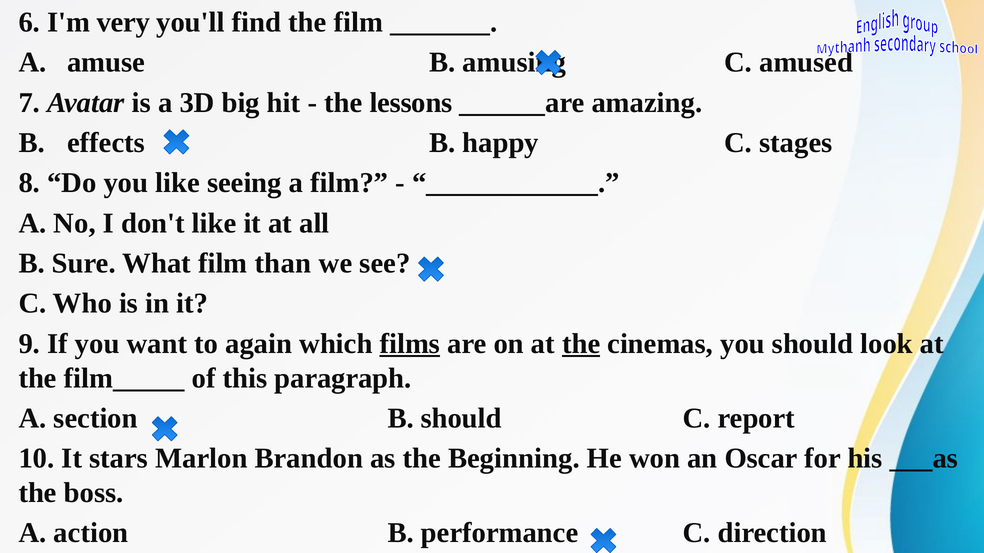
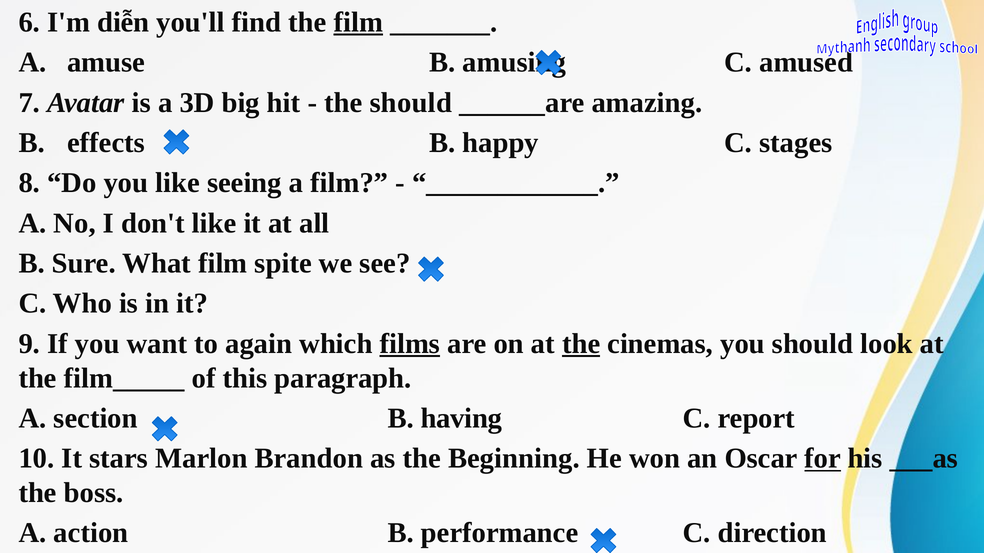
very: very -> diễn
film at (358, 22) underline: none -> present
the lessons: lessons -> should
than: than -> spite
B should: should -> having
for underline: none -> present
